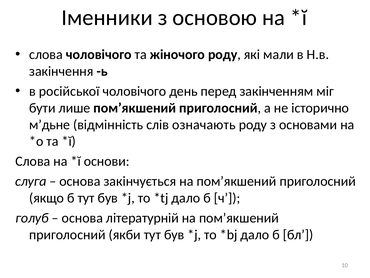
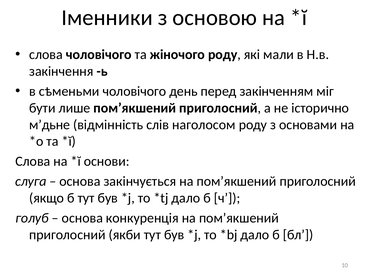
російської: російської -> сѣменьми
означають: означають -> наголосом
літературній: літературній -> конкуренція
